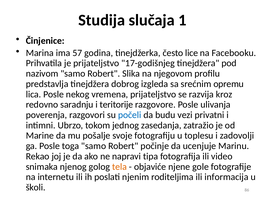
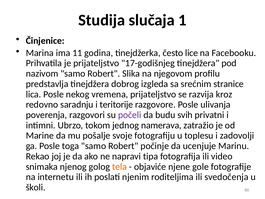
57: 57 -> 11
opremu: opremu -> stranice
počeli colour: blue -> purple
vezi: vezi -> svih
zasedanja: zasedanja -> namerava
informacija: informacija -> svedočenja
